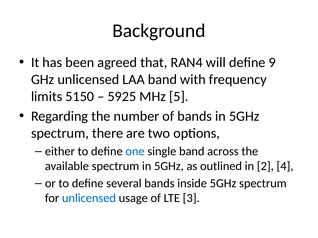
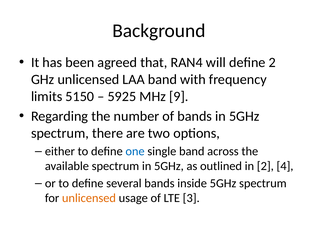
define 9: 9 -> 2
5: 5 -> 9
unlicensed at (89, 199) colour: blue -> orange
